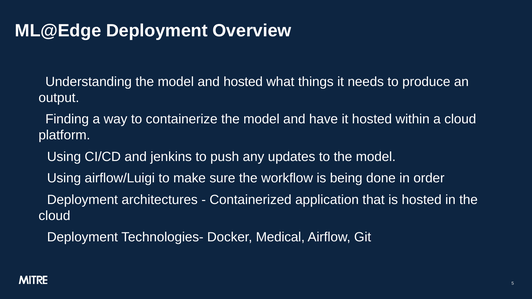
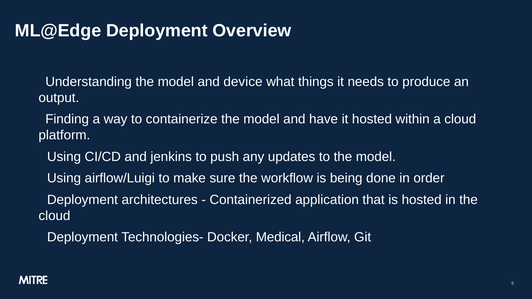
and hosted: hosted -> device
